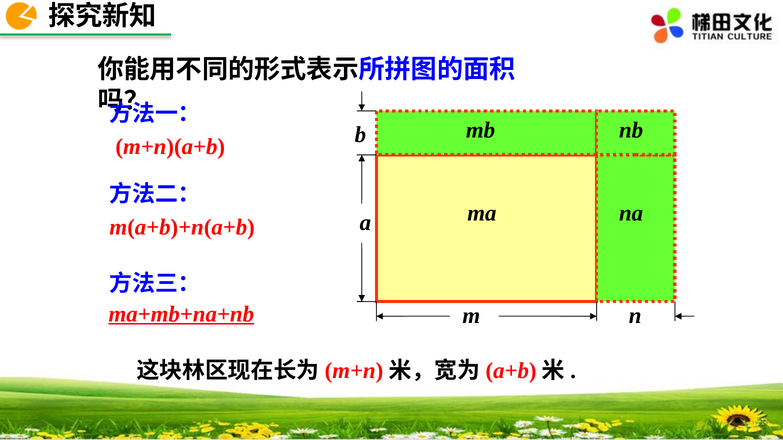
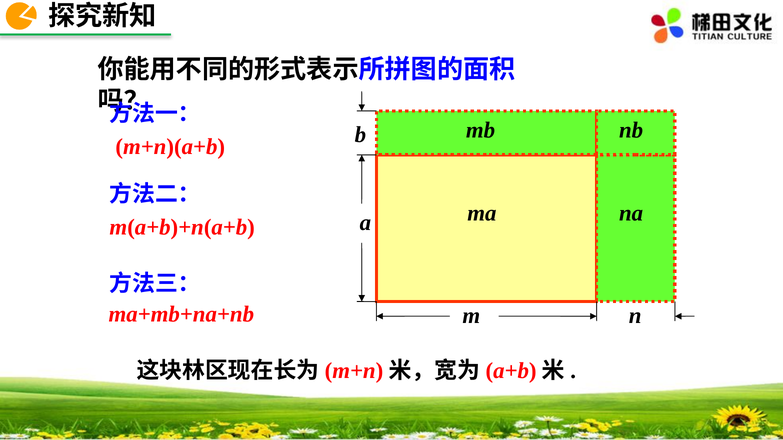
ma+mb+na+nb underline: present -> none
